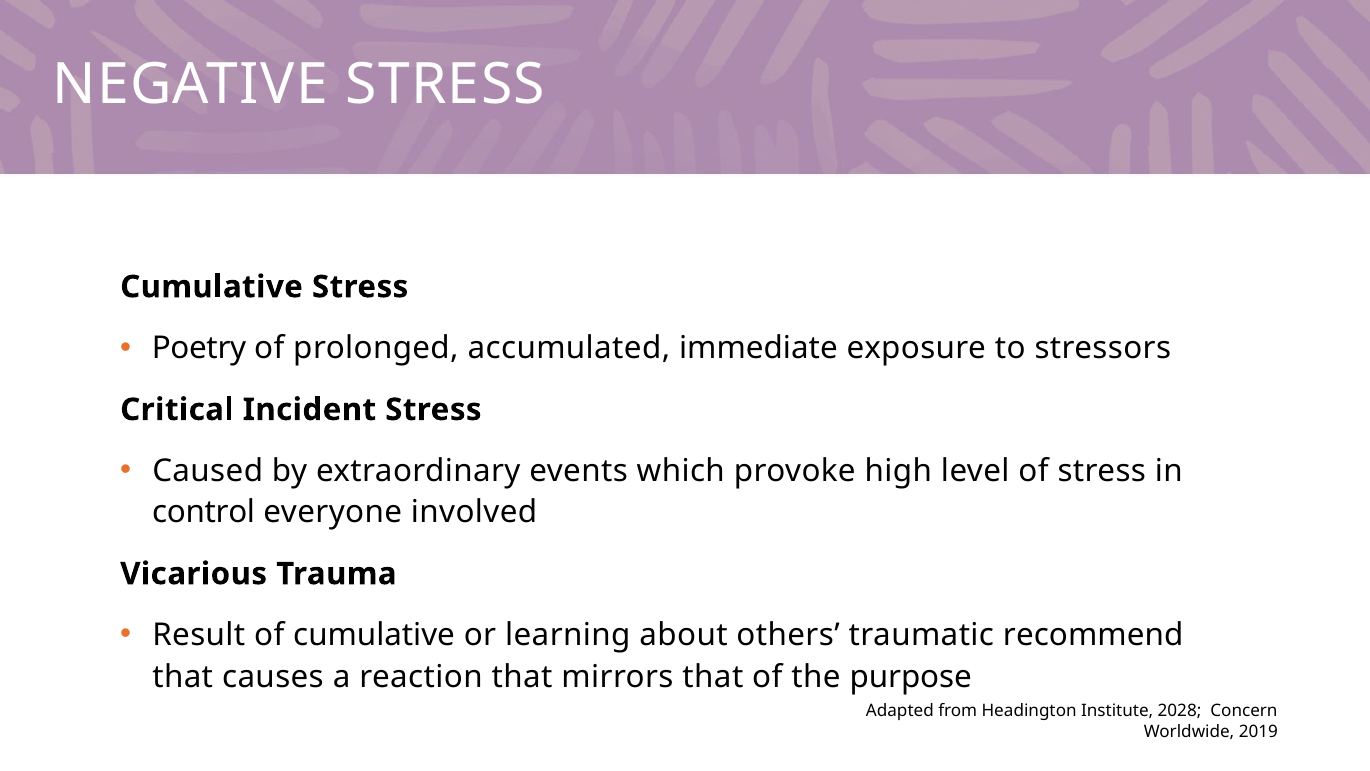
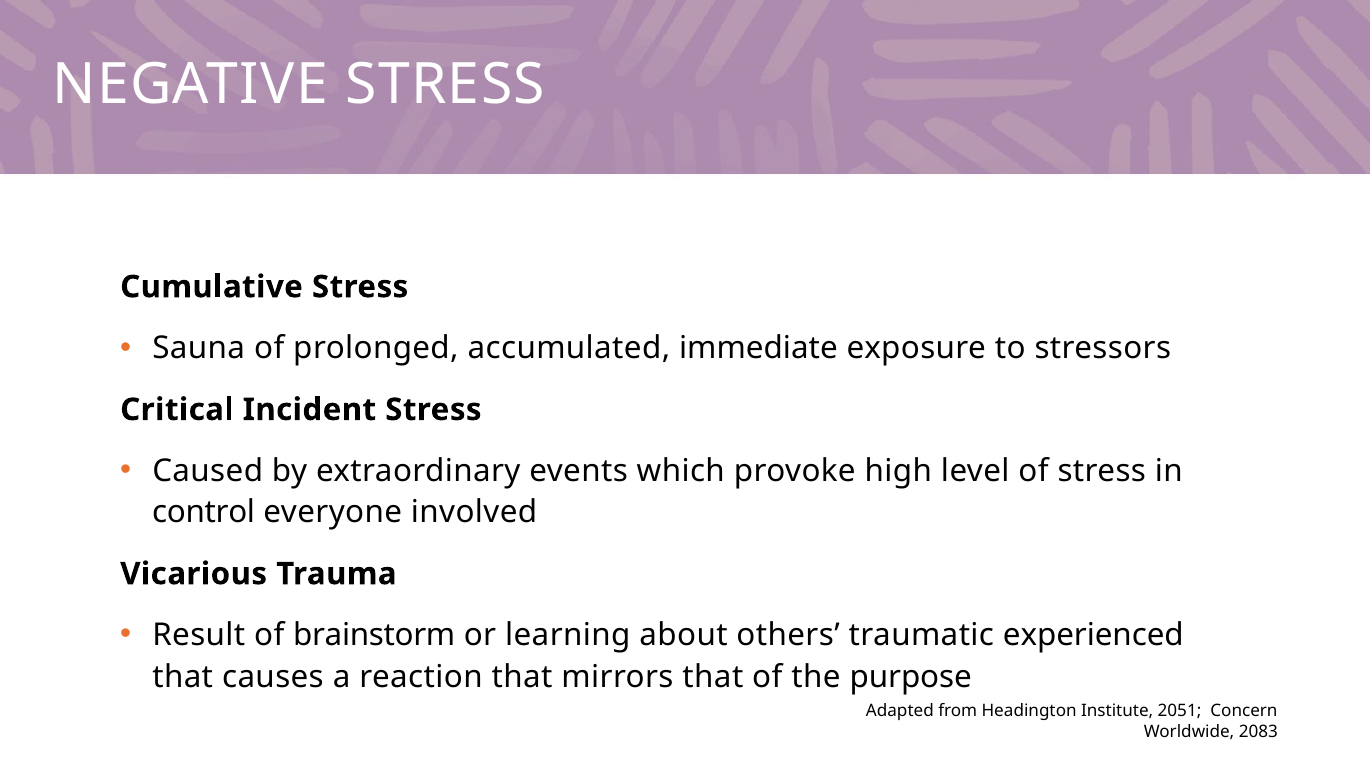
Poetry: Poetry -> Sauna
of cumulative: cumulative -> brainstorm
recommend: recommend -> experienced
2028: 2028 -> 2051
2019: 2019 -> 2083
